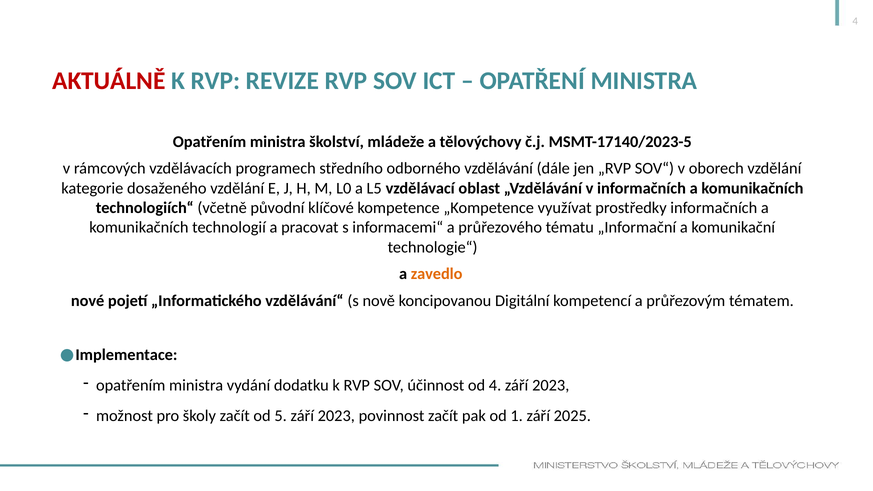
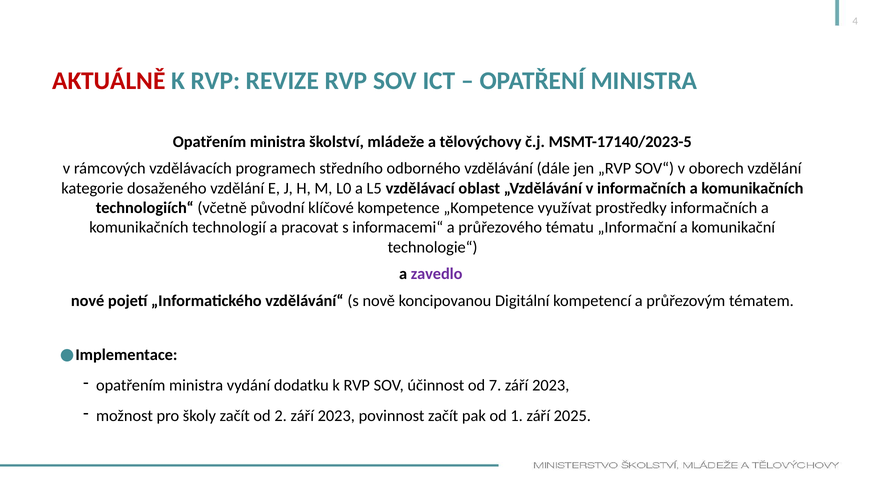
zavedlo colour: orange -> purple
od 4: 4 -> 7
5: 5 -> 2
